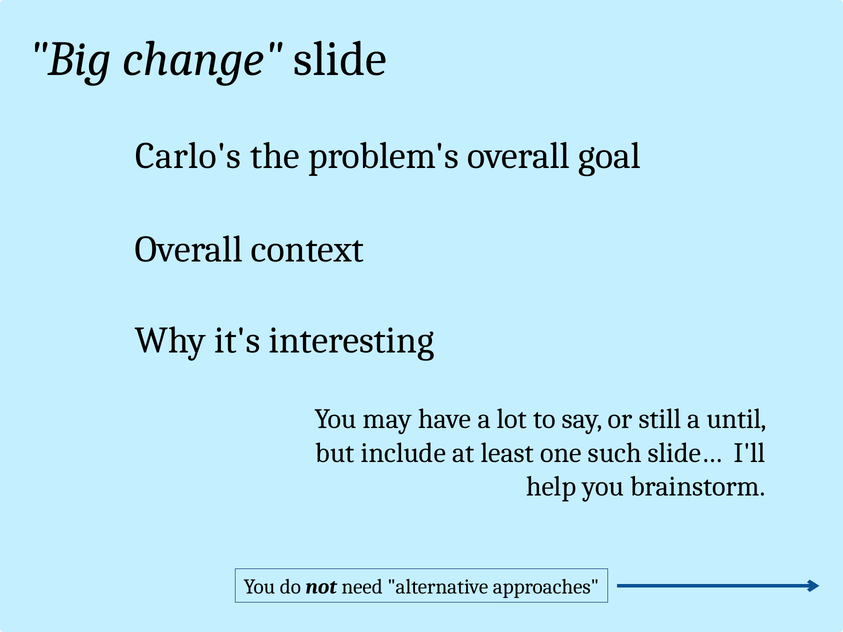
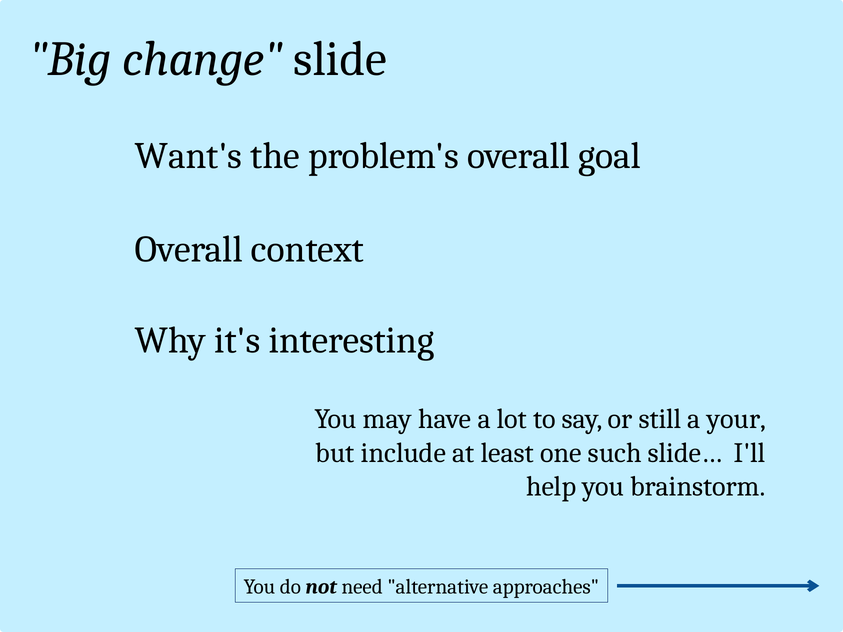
Carlo's: Carlo's -> Want's
until: until -> your
